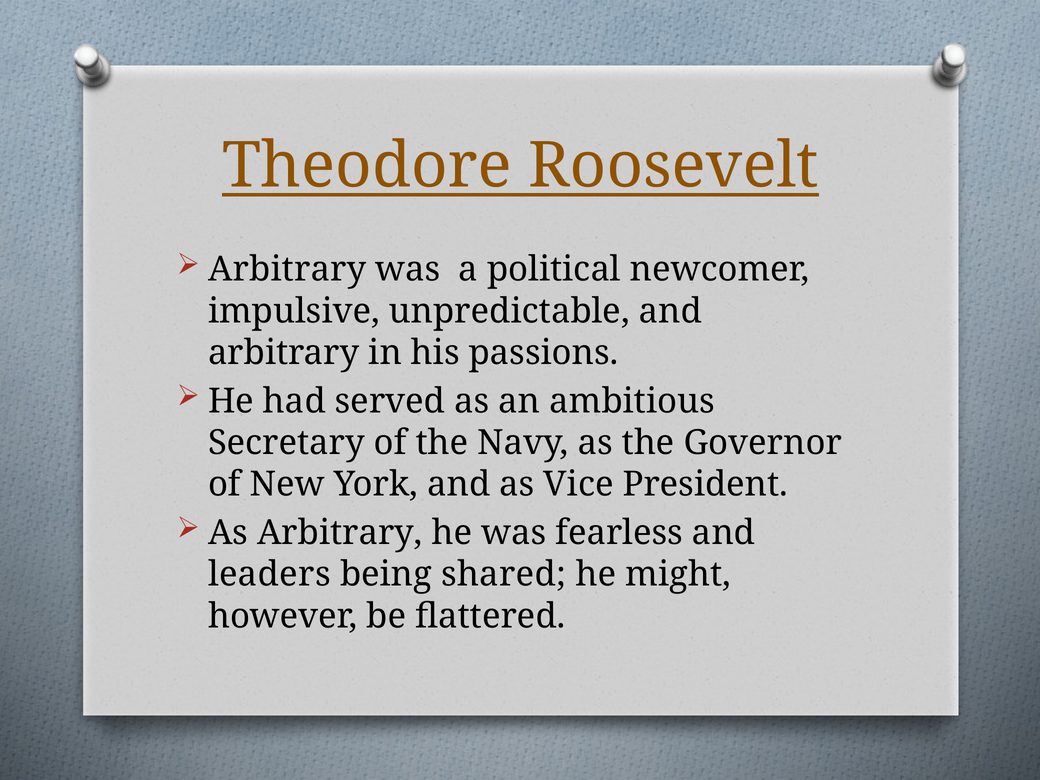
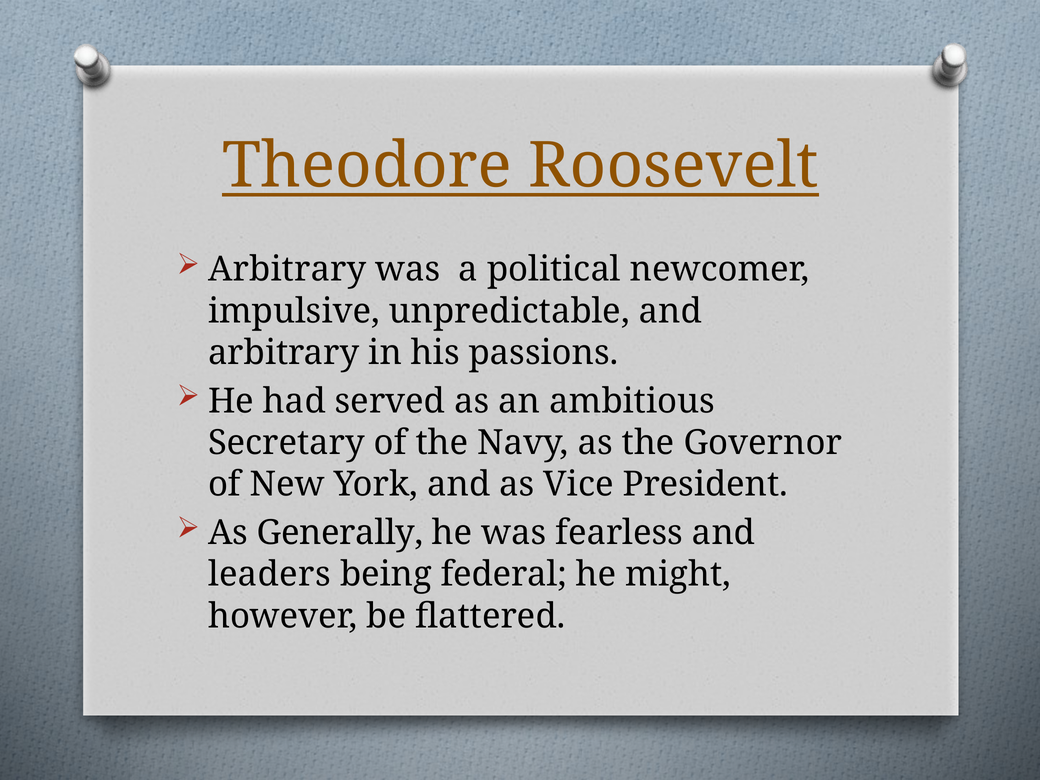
As Arbitrary: Arbitrary -> Generally
shared: shared -> federal
